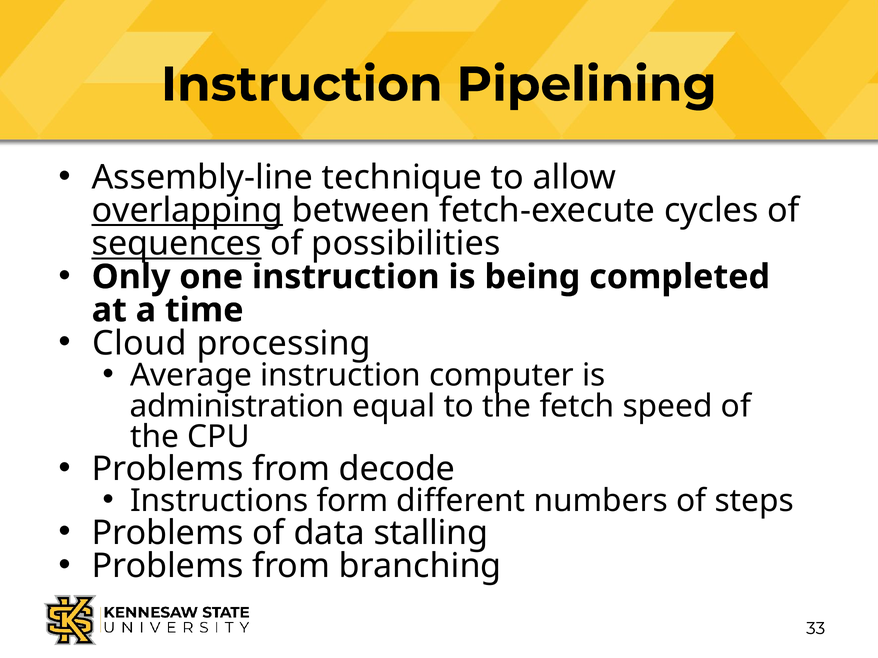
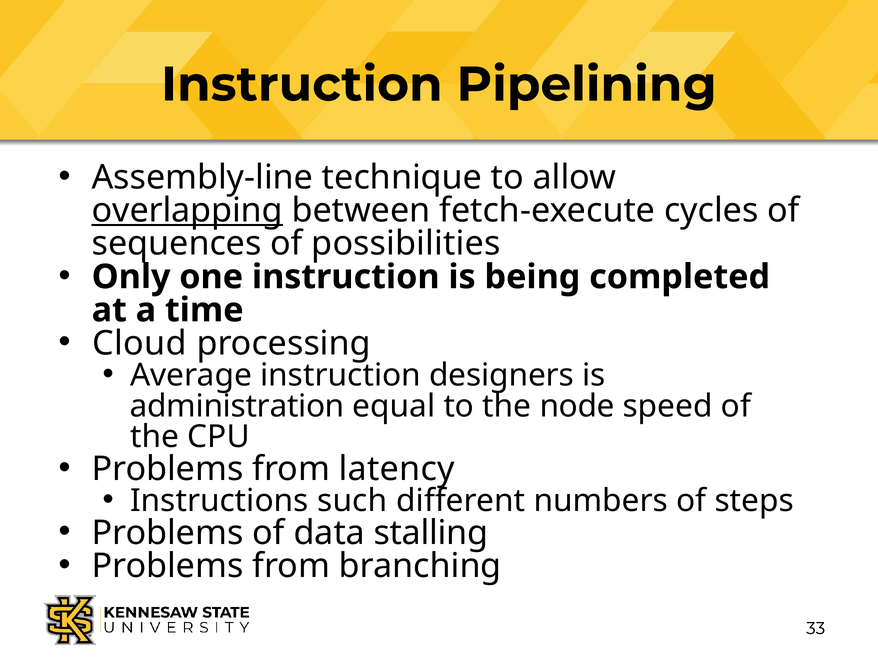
sequences underline: present -> none
computer: computer -> designers
fetch: fetch -> node
decode: decode -> latency
form: form -> such
